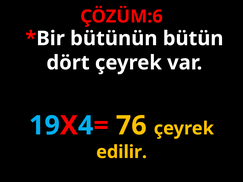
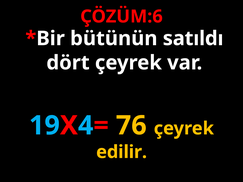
bütün: bütün -> satıldı
